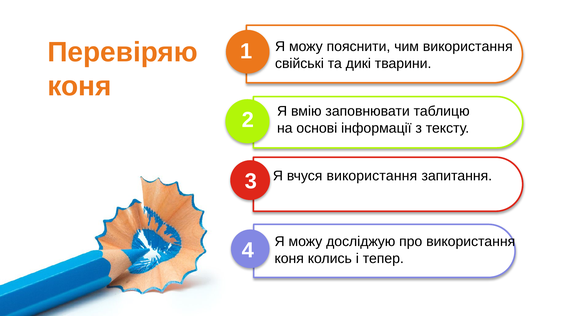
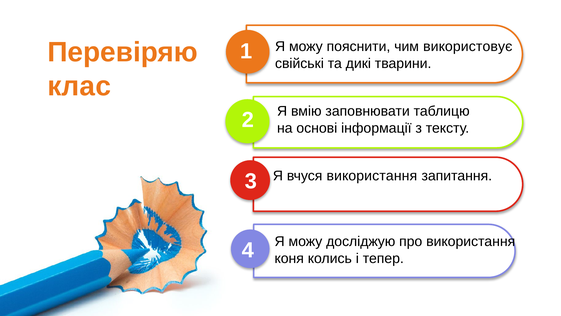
чим використання: використання -> використовує
коня at (79, 86): коня -> клас
